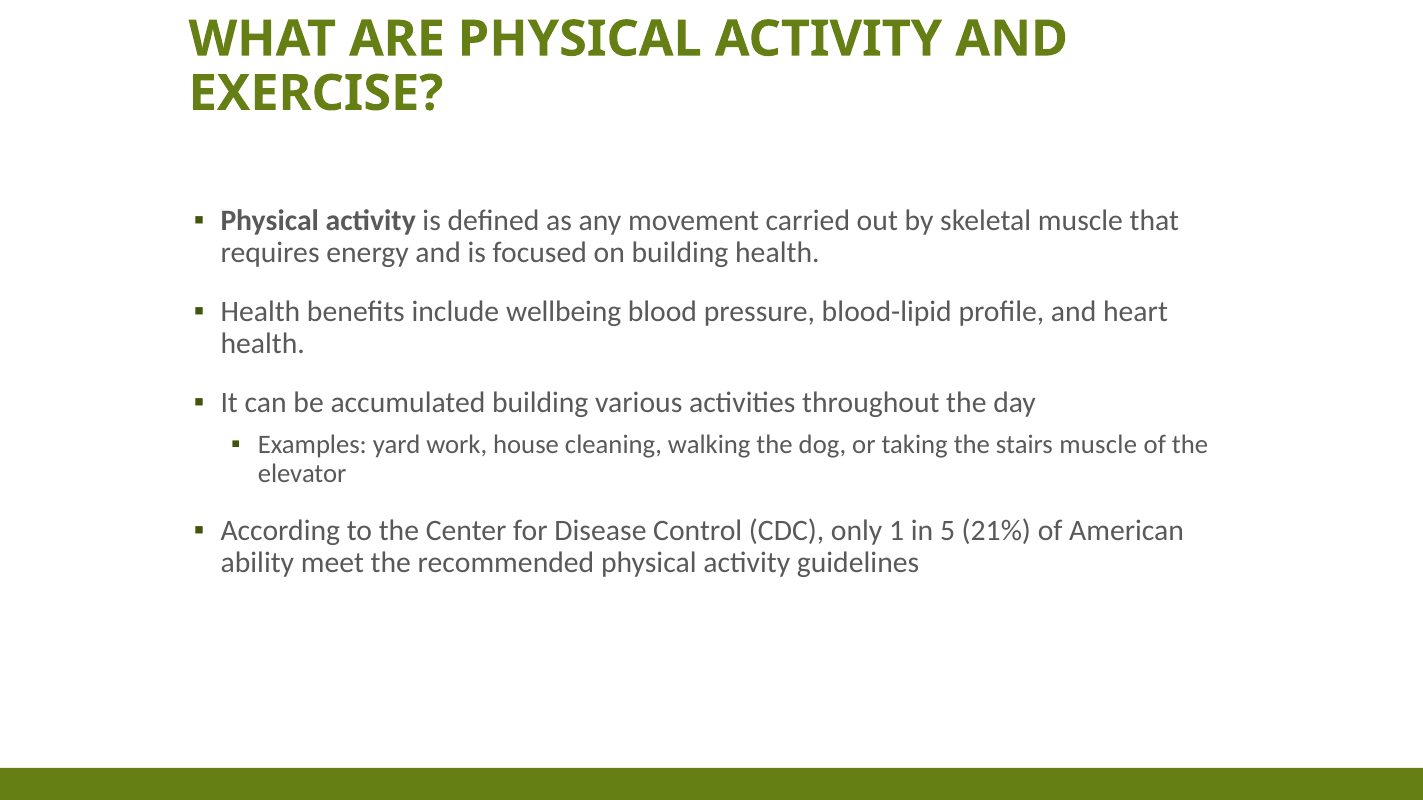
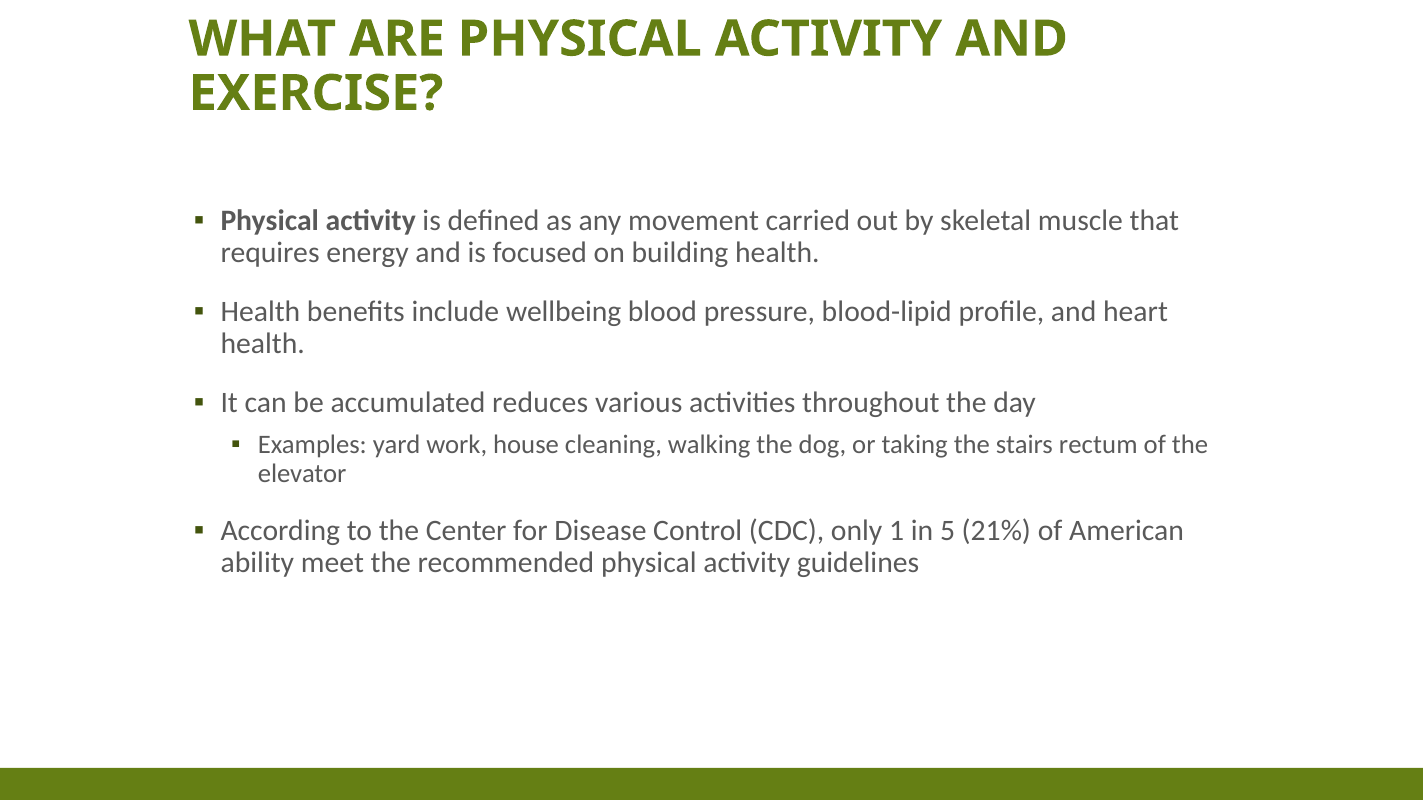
accumulated building: building -> reduces
stairs muscle: muscle -> rectum
